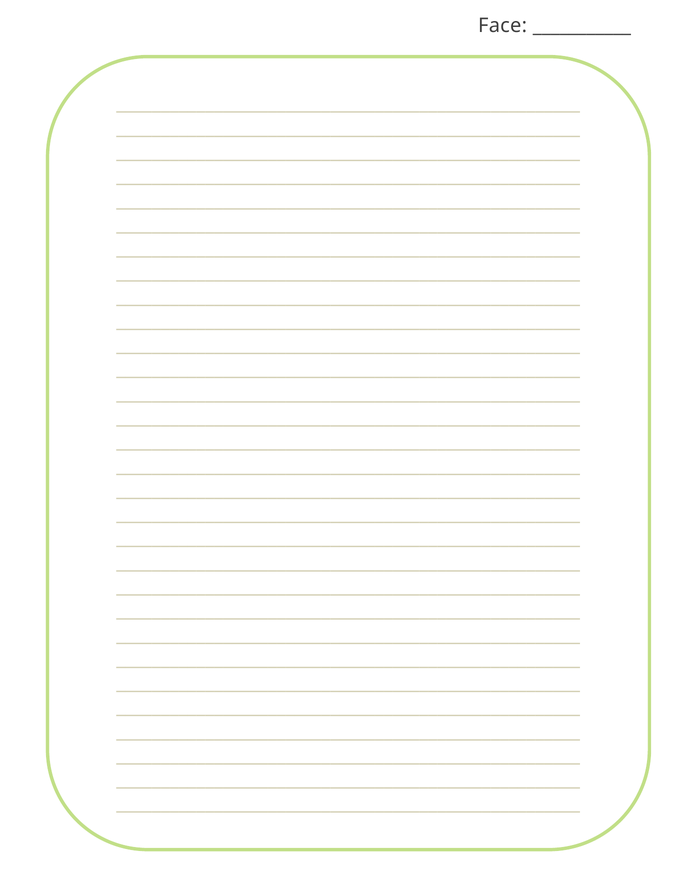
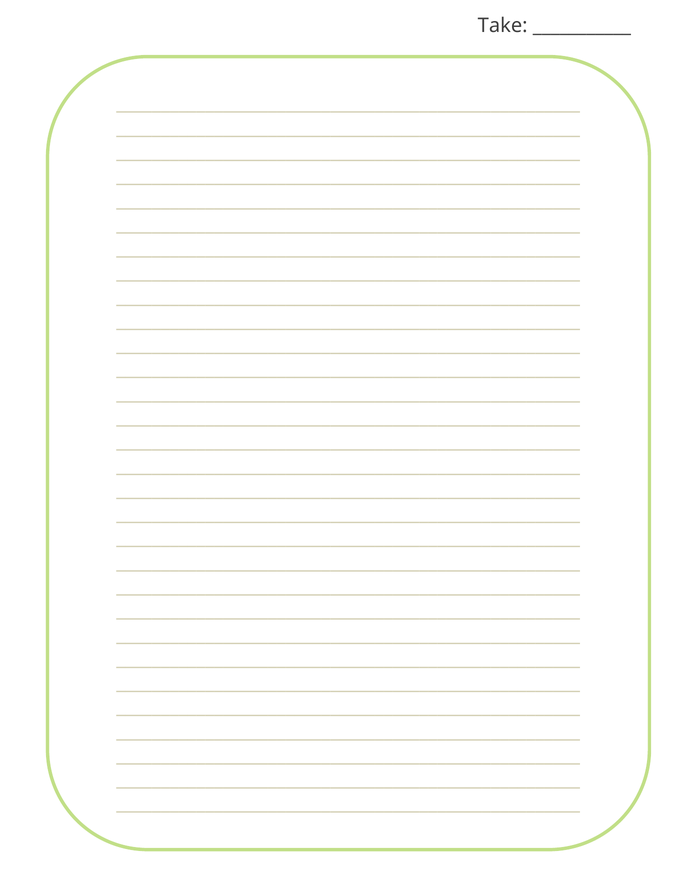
Face: Face -> Take
